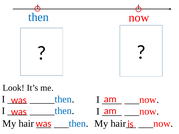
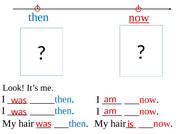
now underline: none -> present
